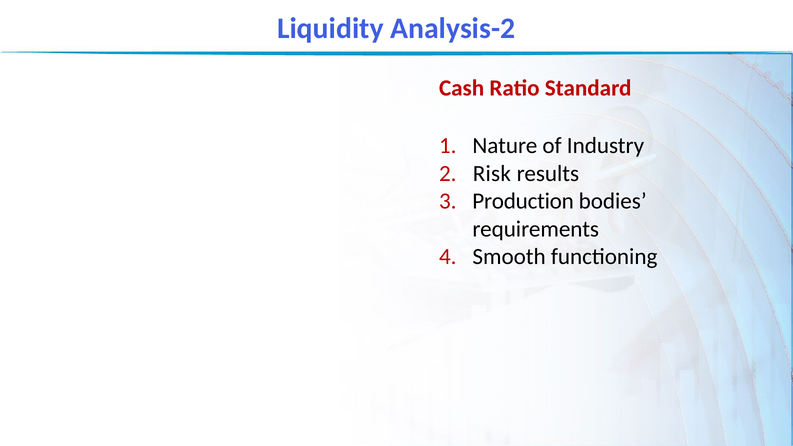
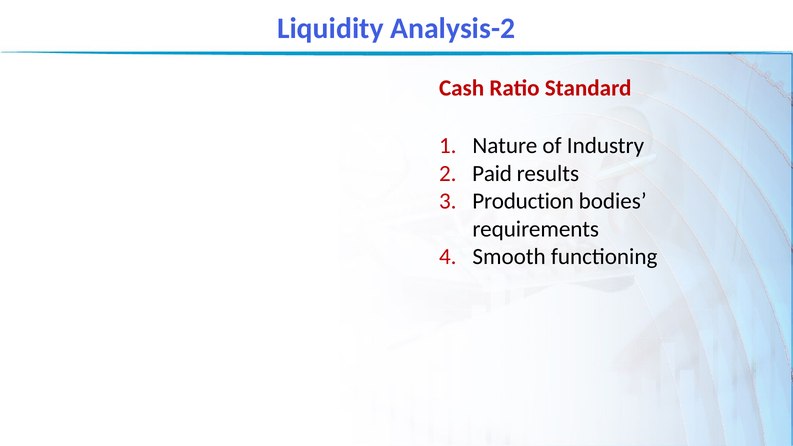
Risk: Risk -> Paid
